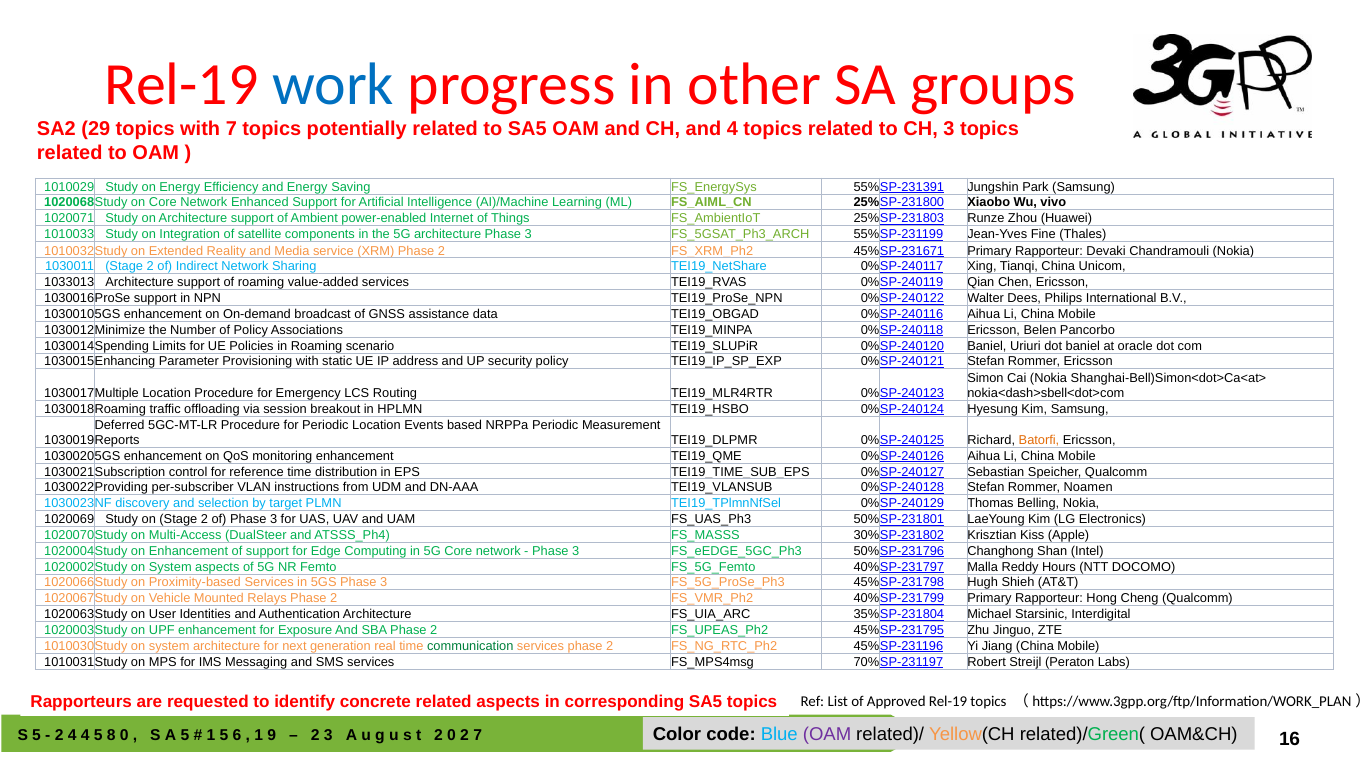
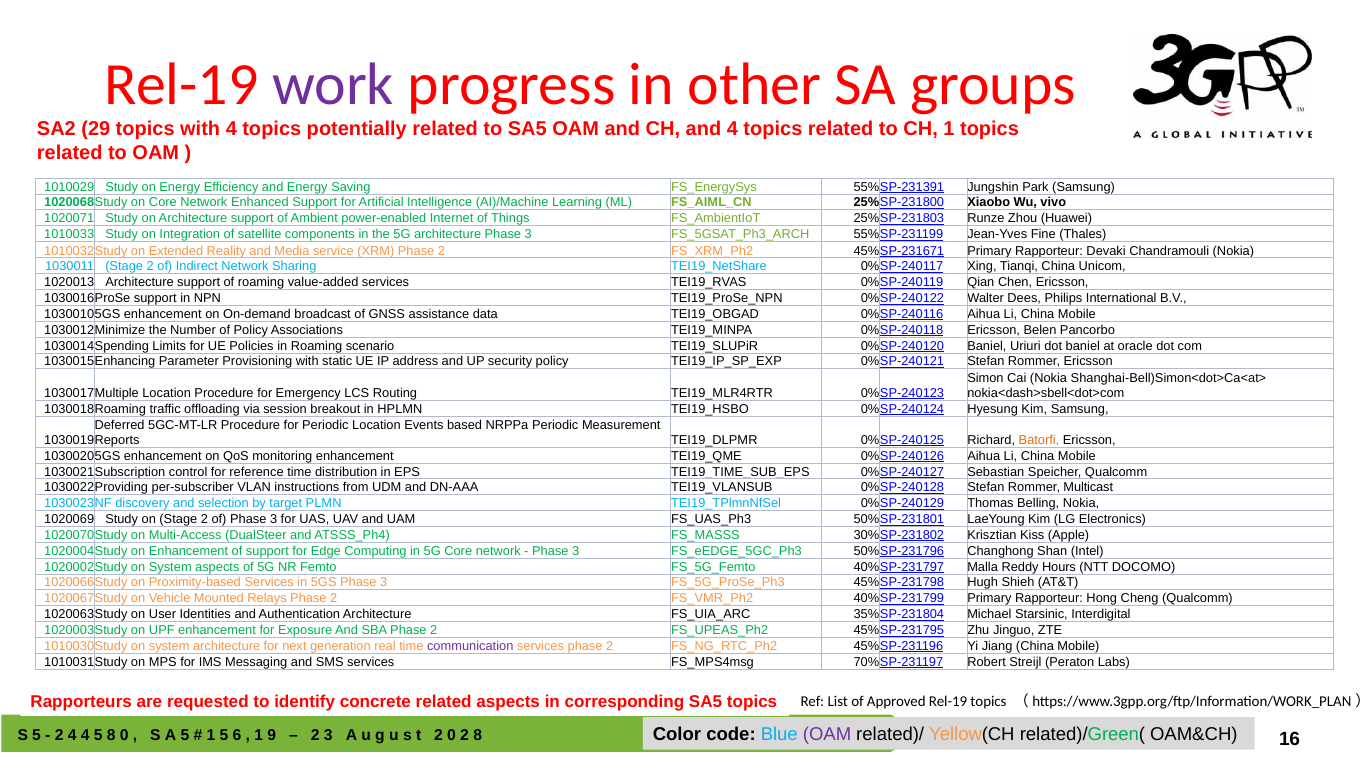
work colour: blue -> purple
with 7: 7 -> 4
CH 3: 3 -> 1
1033013: 1033013 -> 1020013
Noamen: Noamen -> Multicast
communication colour: green -> purple
2 7: 7 -> 8
